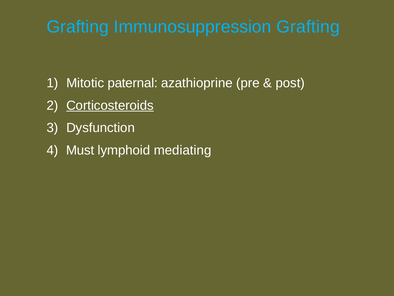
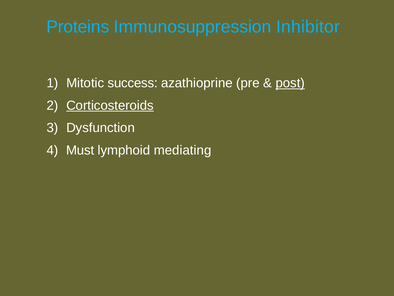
Grafting at (78, 27): Grafting -> Proteins
Immunosuppression Grafting: Grafting -> Inhibitor
paternal: paternal -> success
post underline: none -> present
